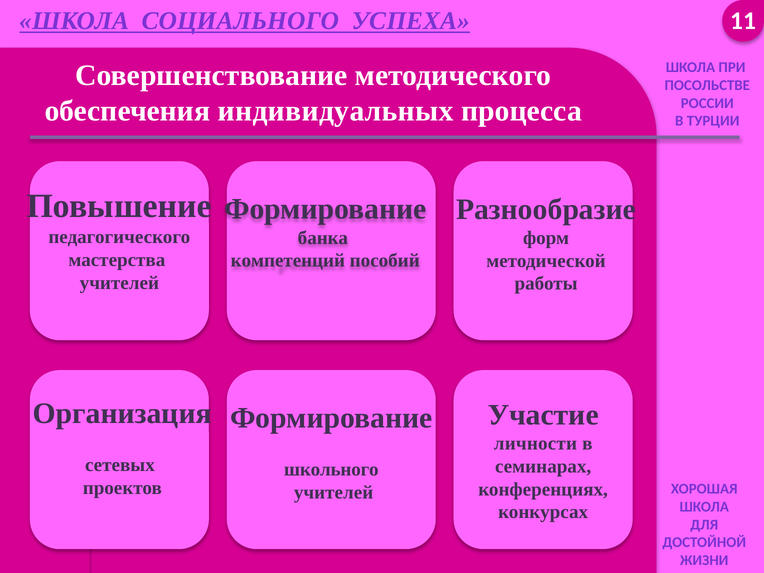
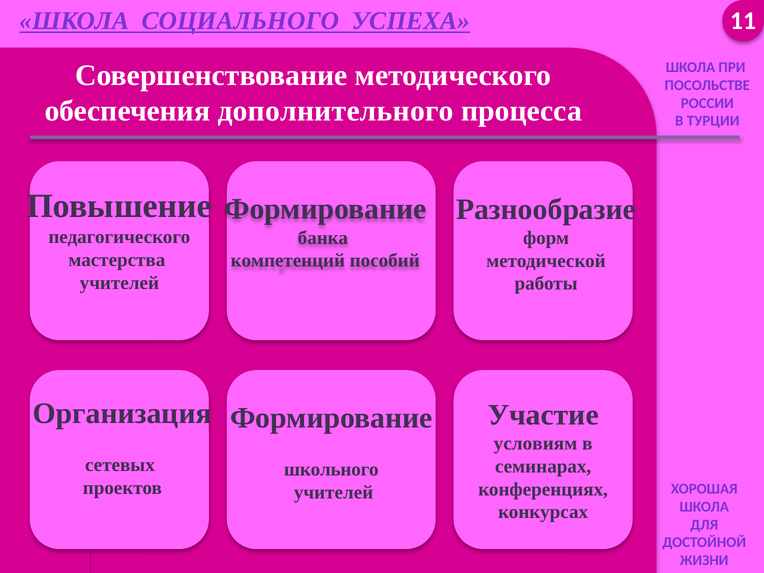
индивидуальных: индивидуальных -> дополнительного
личности: личности -> условиям
